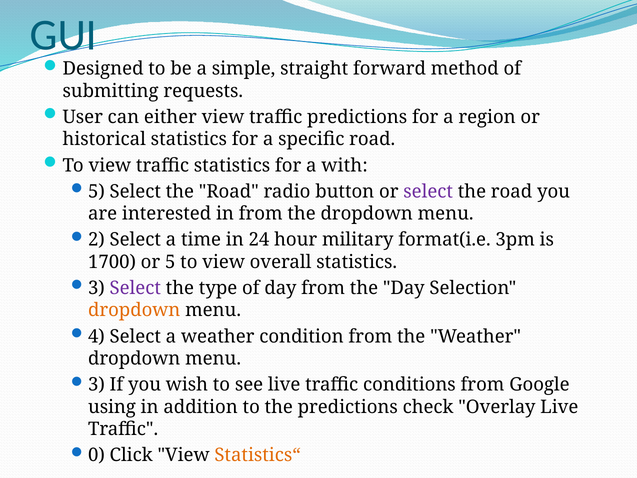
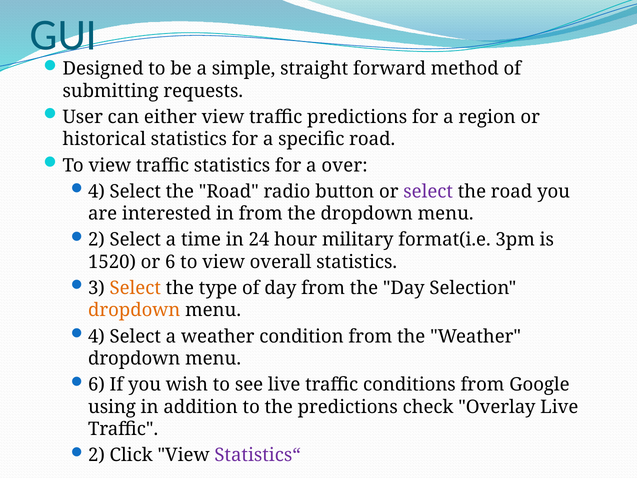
with: with -> over
5 at (96, 191): 5 -> 4
1700: 1700 -> 1520
or 5: 5 -> 6
Select at (135, 288) colour: purple -> orange
3 at (96, 384): 3 -> 6
0 at (96, 455): 0 -> 2
Statistics“ colour: orange -> purple
